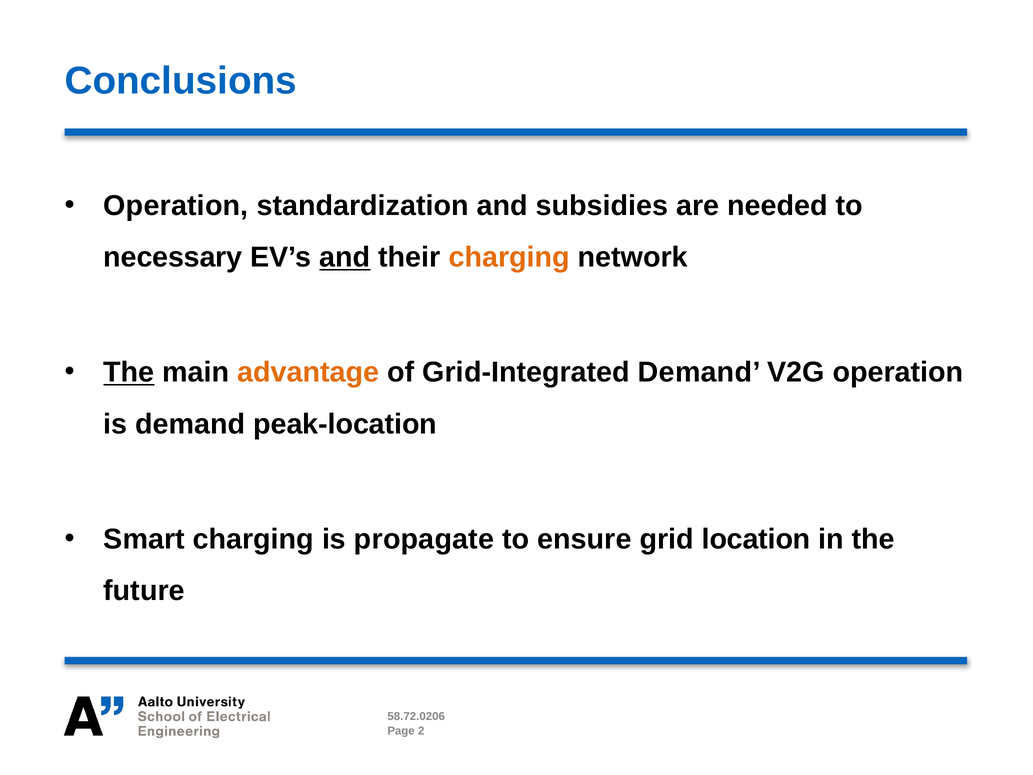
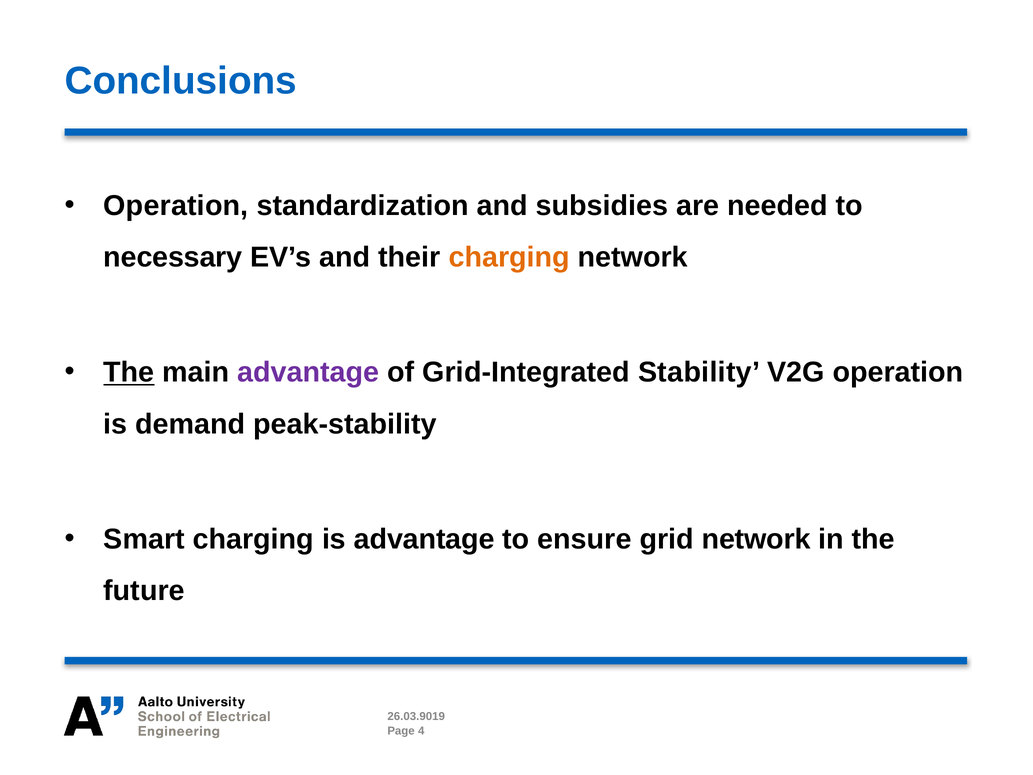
and at (345, 257) underline: present -> none
advantage at (308, 372) colour: orange -> purple
Grid-Integrated Demand: Demand -> Stability
peak-location: peak-location -> peak-stability
is propagate: propagate -> advantage
grid location: location -> network
58.72.0206: 58.72.0206 -> 26.03.9019
2: 2 -> 4
